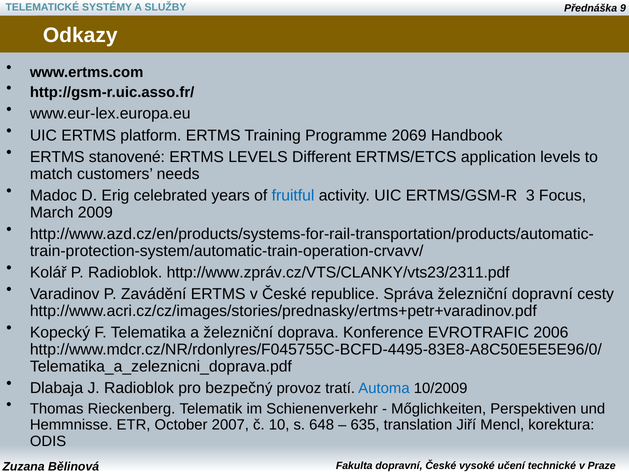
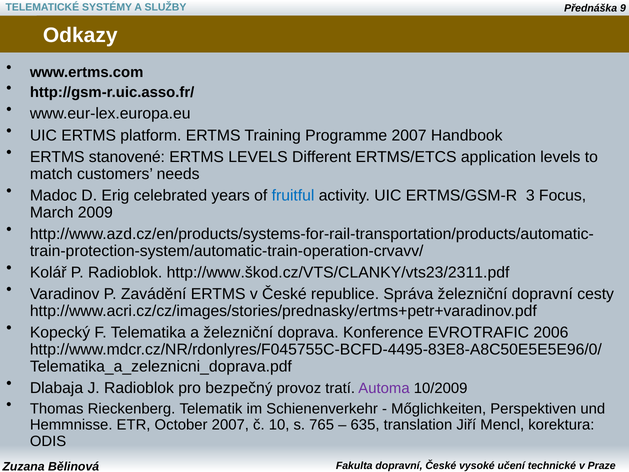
Programme 2069: 2069 -> 2007
http://www.zpráv.cz/VTS/CLANKY/vts23/2311.pdf: http://www.zpráv.cz/VTS/CLANKY/vts23/2311.pdf -> http://www.škod.cz/VTS/CLANKY/vts23/2311.pdf
Automa colour: blue -> purple
648: 648 -> 765
